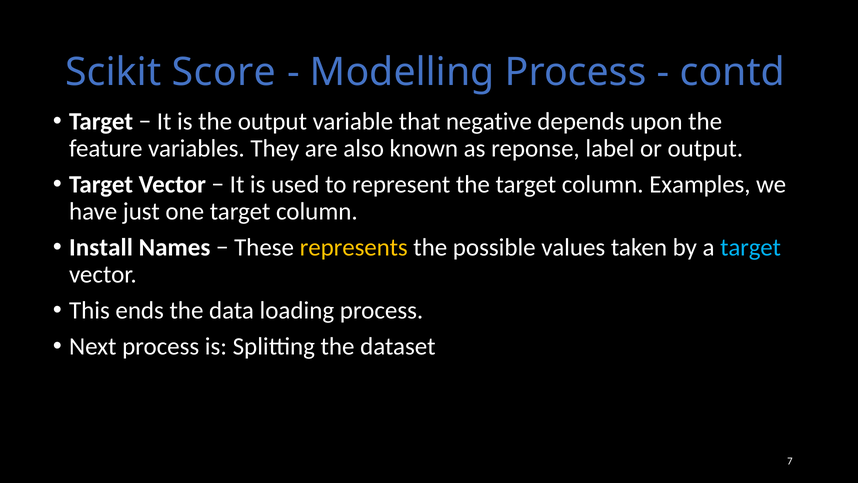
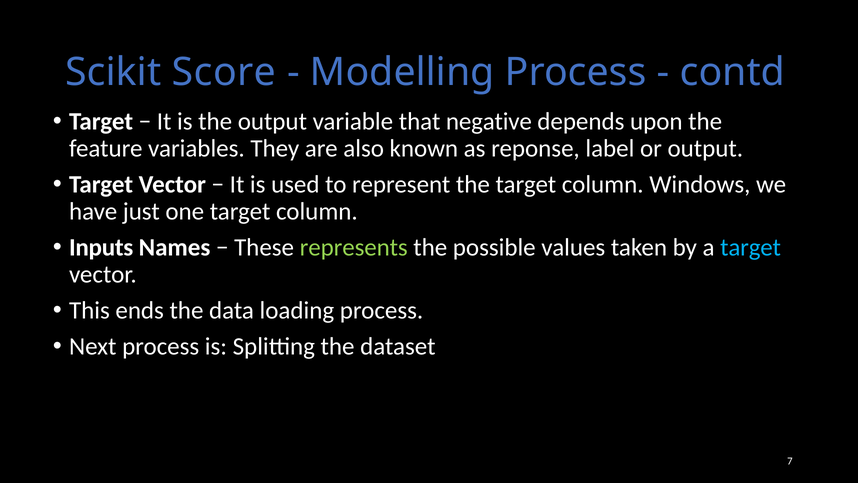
Examples: Examples -> Windows
Install: Install -> Inputs
represents colour: yellow -> light green
